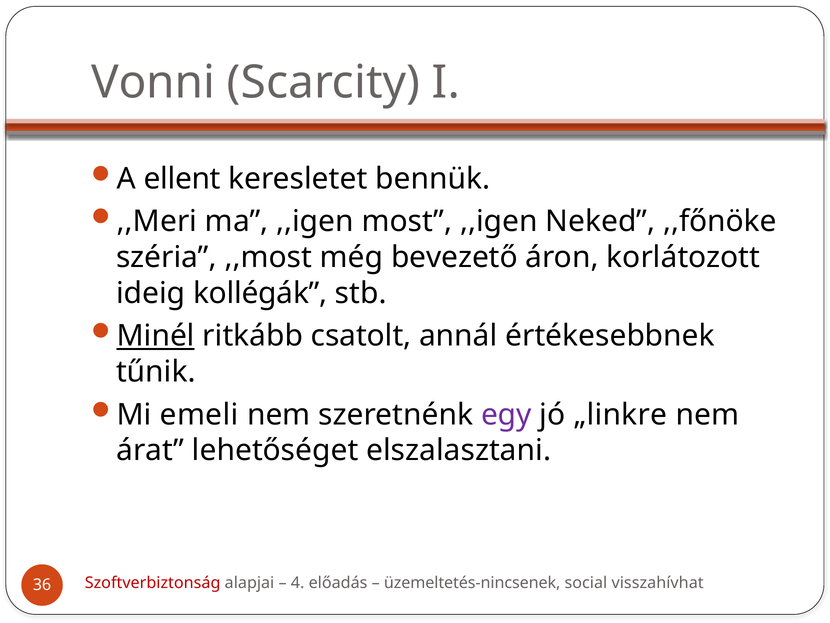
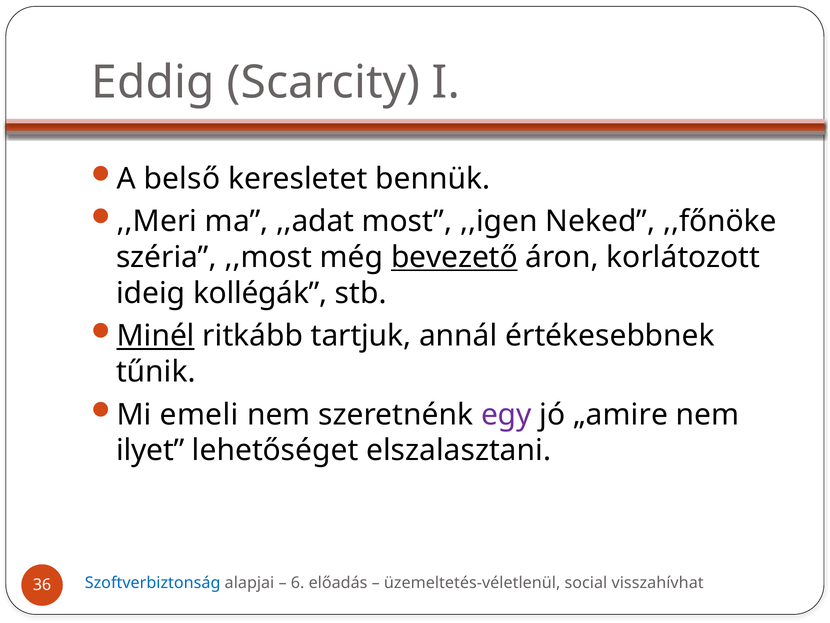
Vonni: Vonni -> Eddig
ellent: ellent -> belső
ma ,,igen: ,,igen -> ,,adat
bevezető underline: none -> present
csatolt: csatolt -> tartjuk
„linkre: „linkre -> „amire
árat: árat -> ilyet
Szoftverbiztonság colour: red -> blue
4: 4 -> 6
üzemeltetés-nincsenek: üzemeltetés-nincsenek -> üzemeltetés-véletlenül
